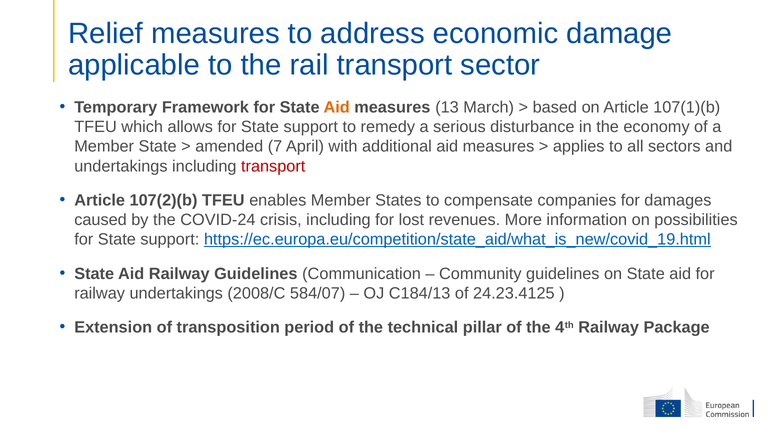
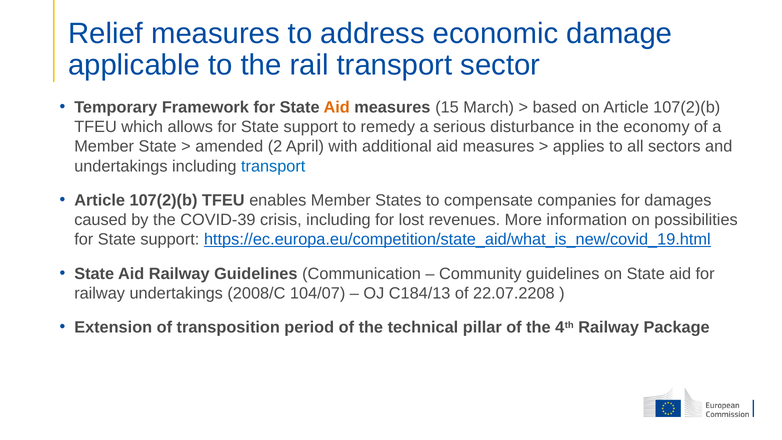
13: 13 -> 15
on Article 107(1)(b: 107(1)(b -> 107(2)(b
7: 7 -> 2
transport at (273, 166) colour: red -> blue
COVID-24: COVID-24 -> COVID-39
584/07: 584/07 -> 104/07
24.23.4125: 24.23.4125 -> 22.07.2208
